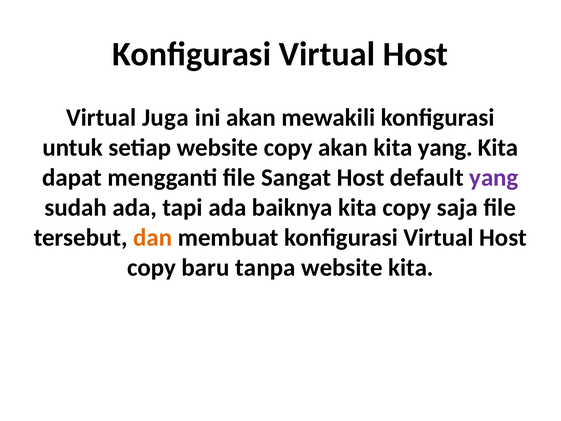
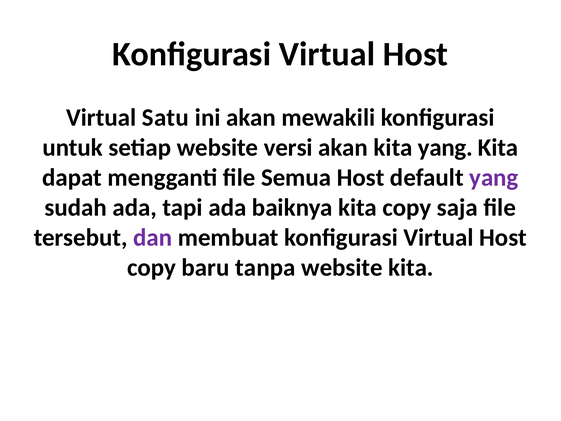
Juga: Juga -> Satu
website copy: copy -> versi
Sangat: Sangat -> Semua
dan colour: orange -> purple
